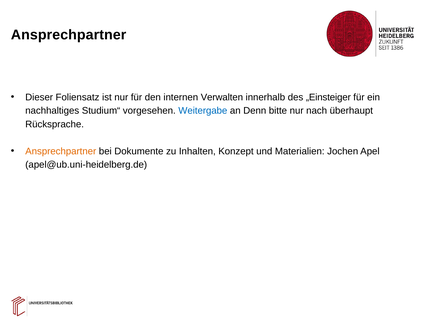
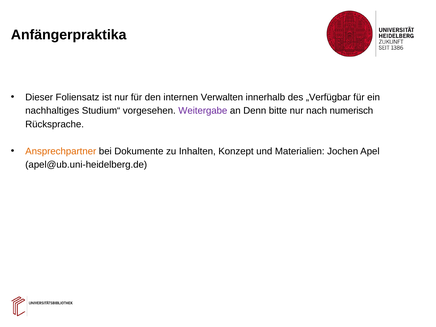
Ansprechpartner at (69, 35): Ansprechpartner -> Anfängerpraktika
„Einsteiger: „Einsteiger -> „Verfügbar
Weitergabe colour: blue -> purple
überhaupt: überhaupt -> numerisch
